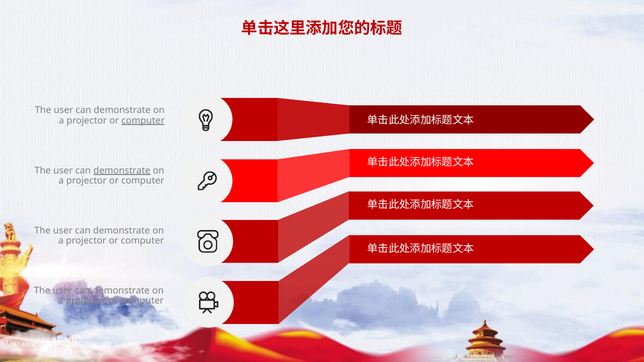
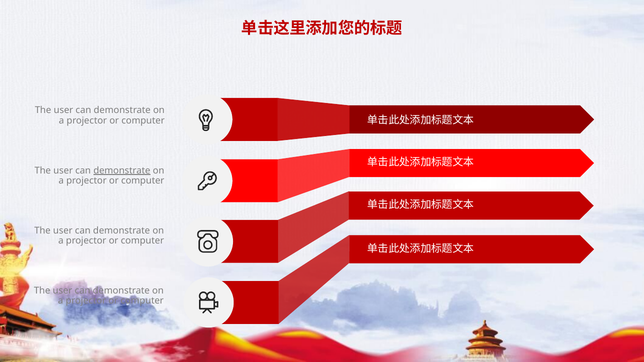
computer at (143, 121) underline: present -> none
